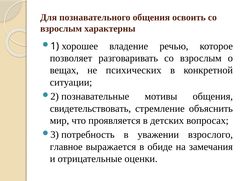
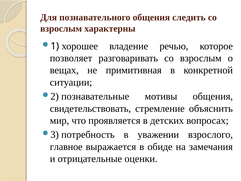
освоить: освоить -> следить
психических: психических -> примитивная
